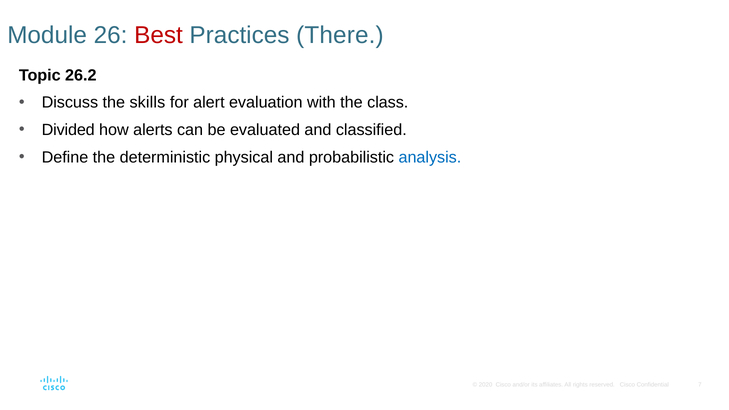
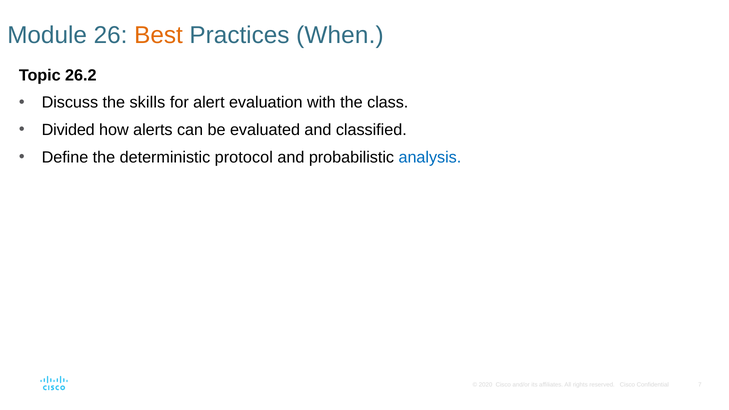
Best colour: red -> orange
There: There -> When
physical: physical -> protocol
